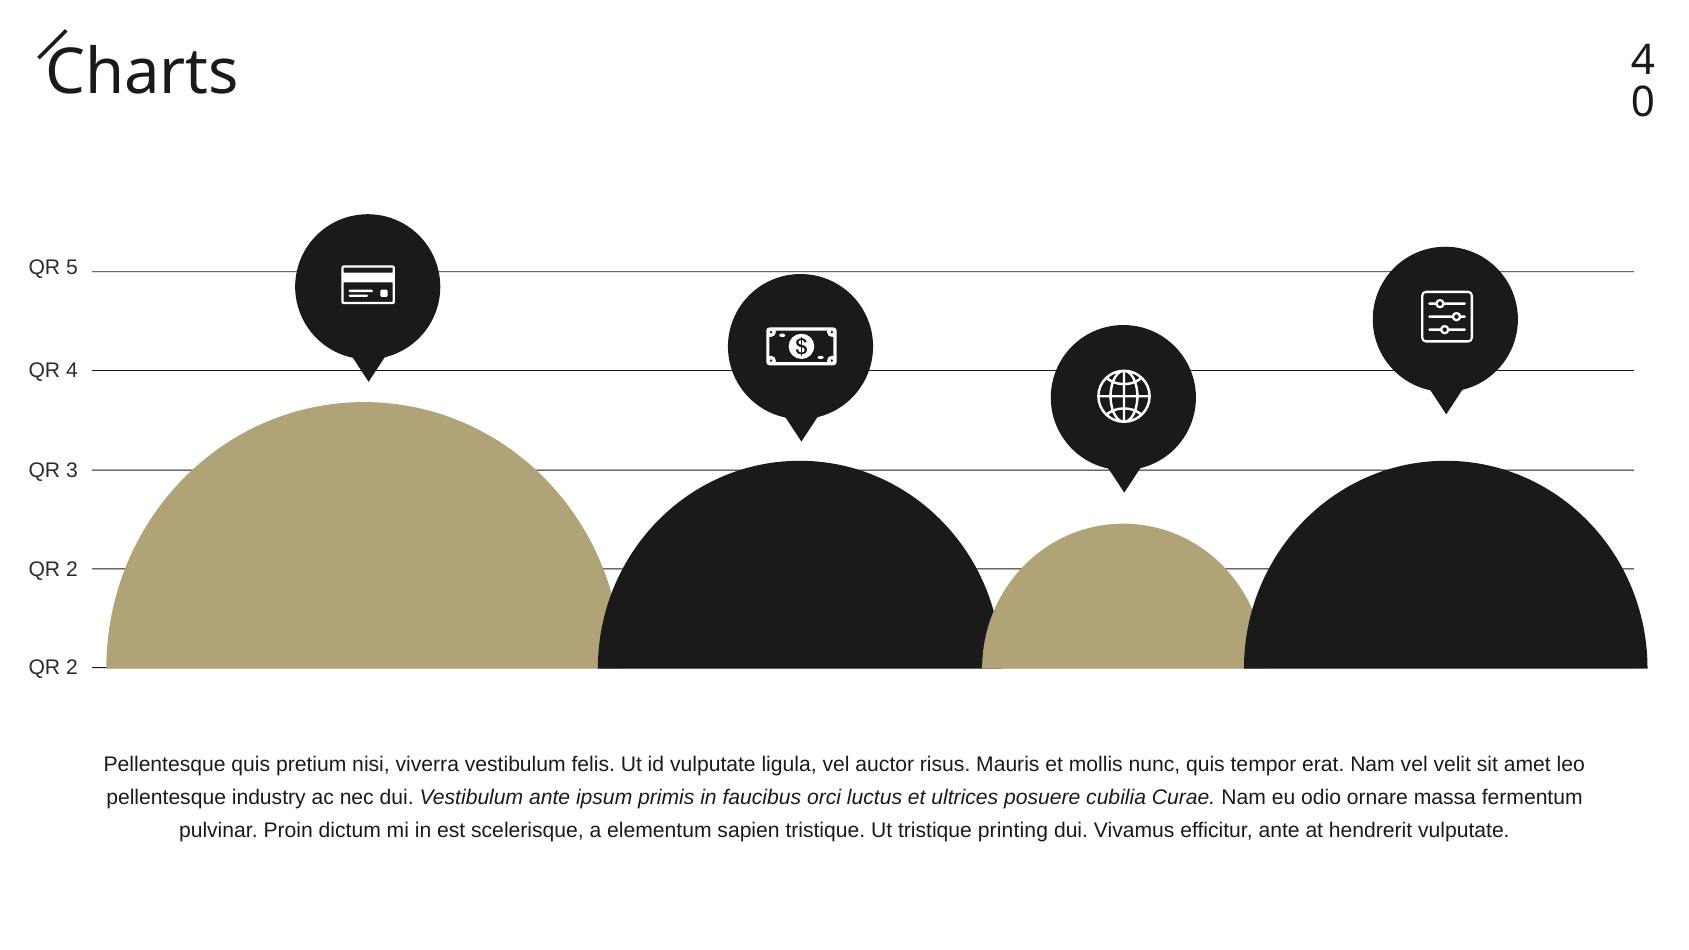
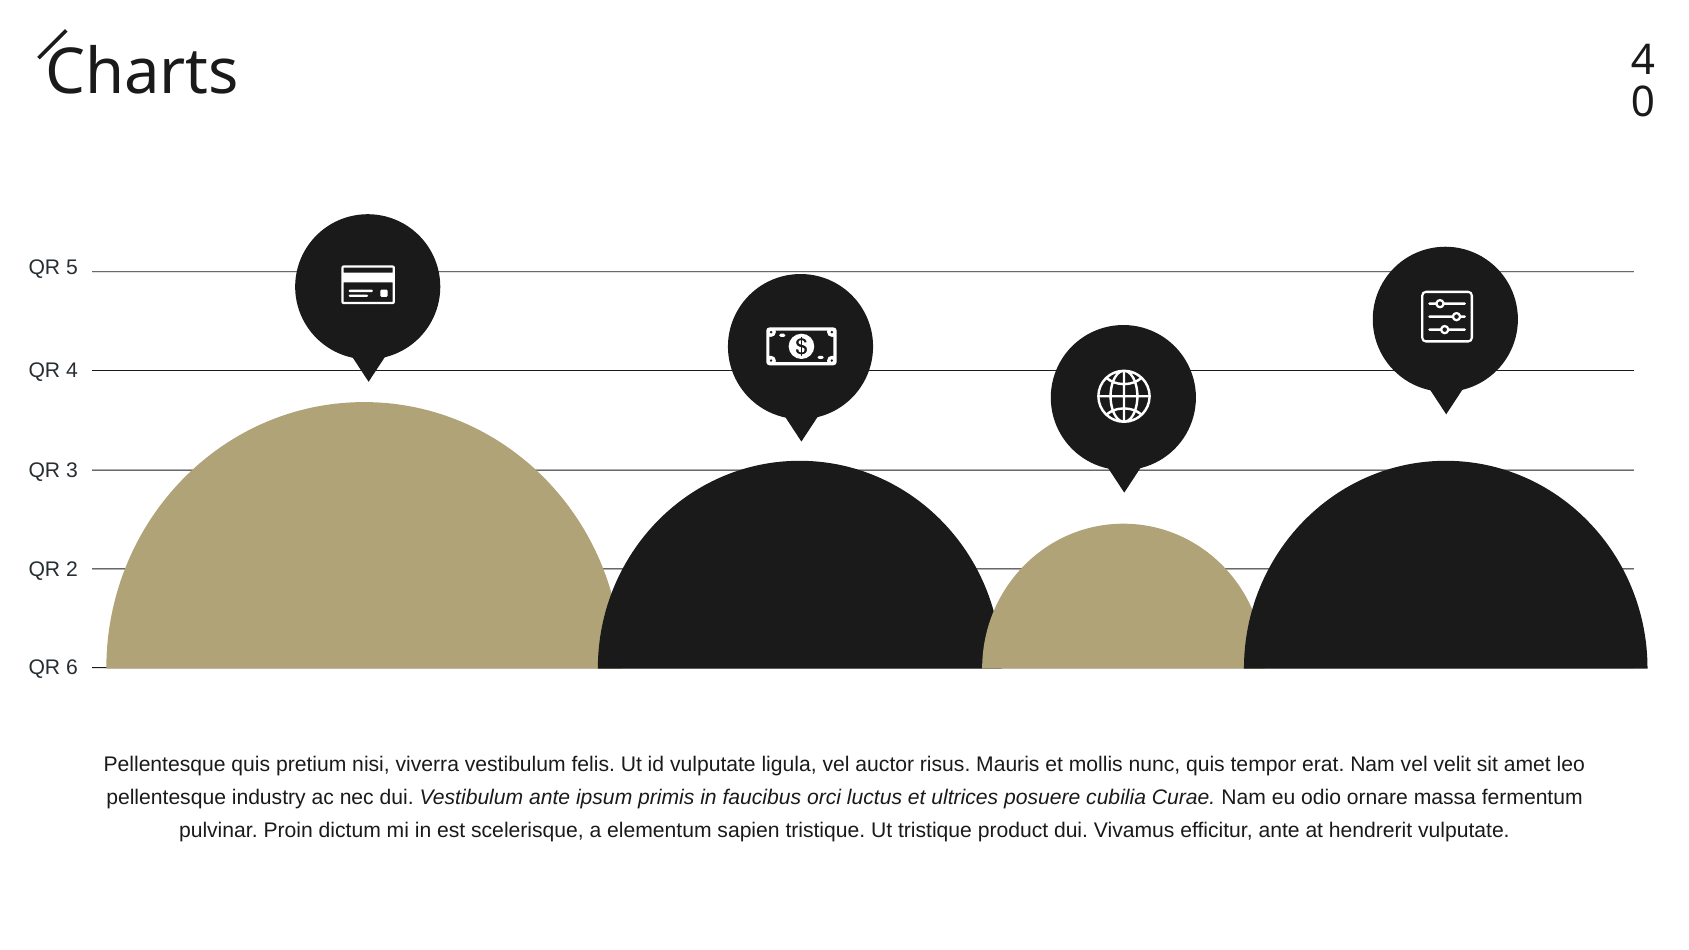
2 at (72, 668): 2 -> 6
printing: printing -> product
